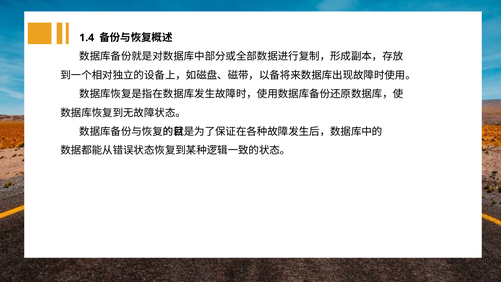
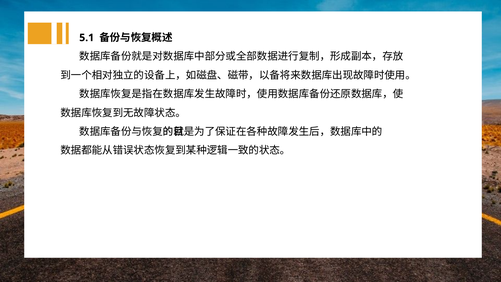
1.4: 1.4 -> 5.1
